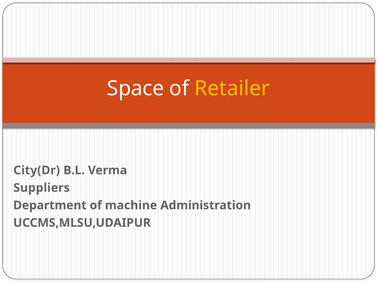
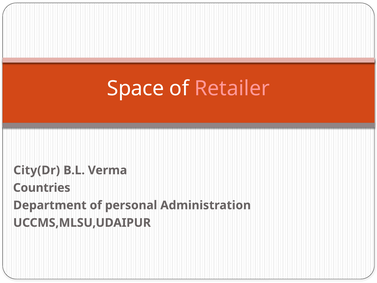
Retailer colour: yellow -> pink
Suppliers: Suppliers -> Countries
machine: machine -> personal
